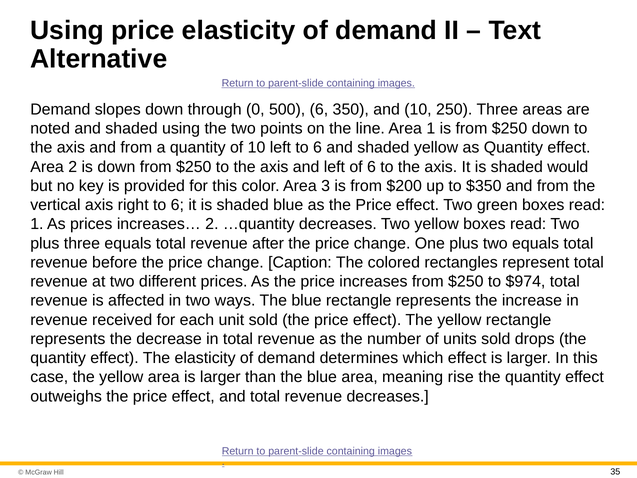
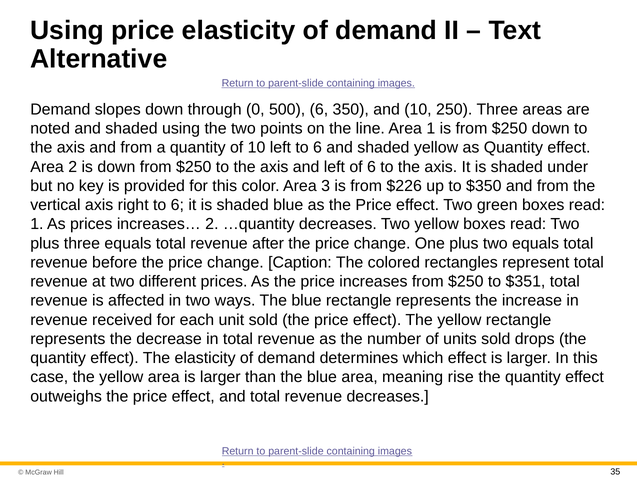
would: would -> under
$200: $200 -> $226
$974: $974 -> $351
